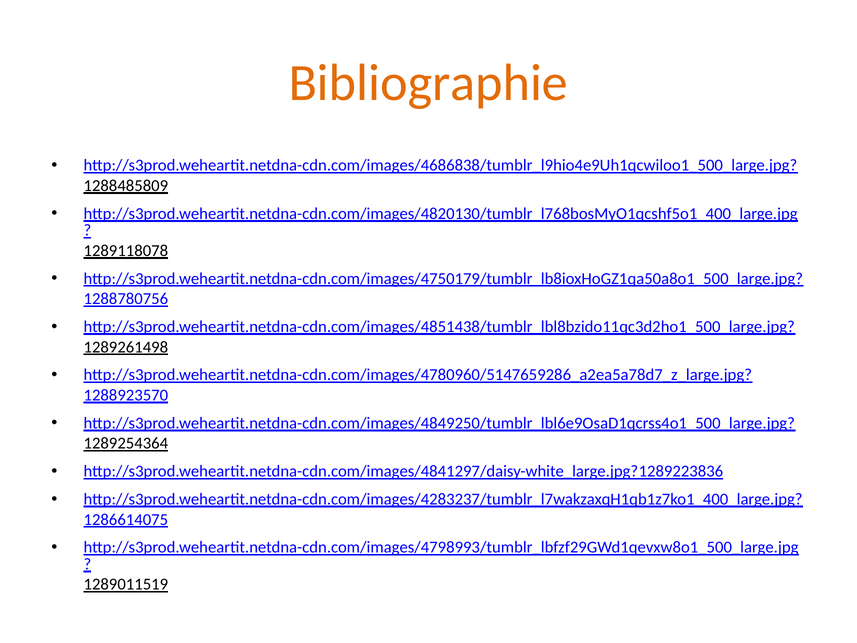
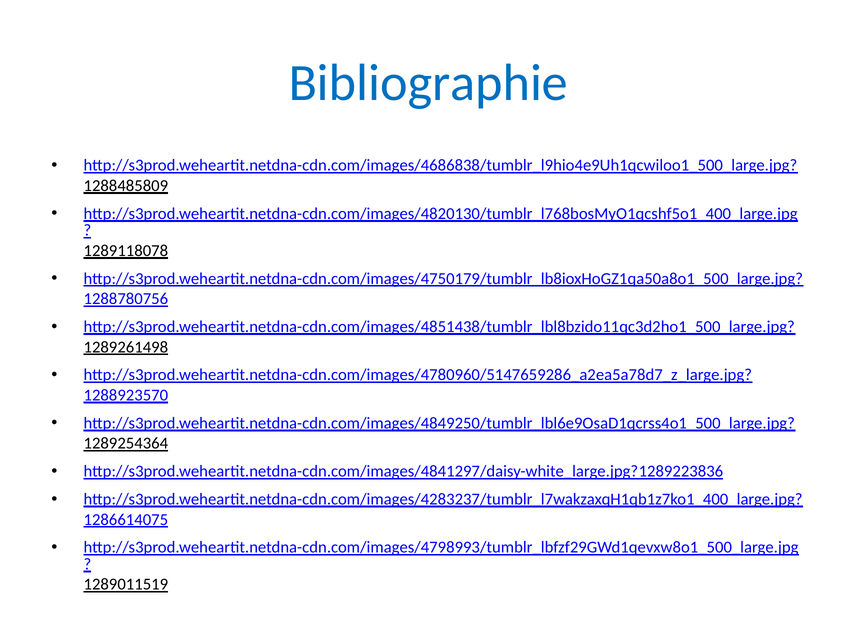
Bibliographie colour: orange -> blue
